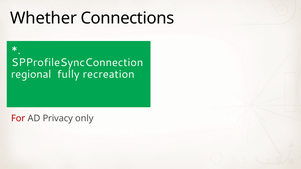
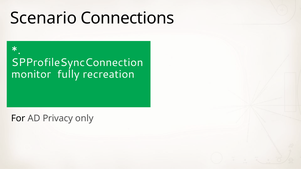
Whether: Whether -> Scenario
regional: regional -> monitor
For colour: red -> black
